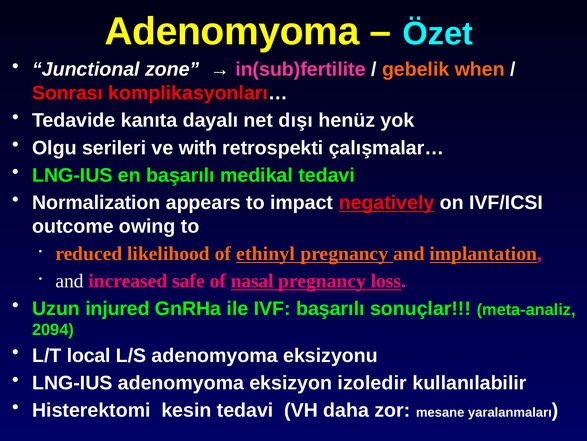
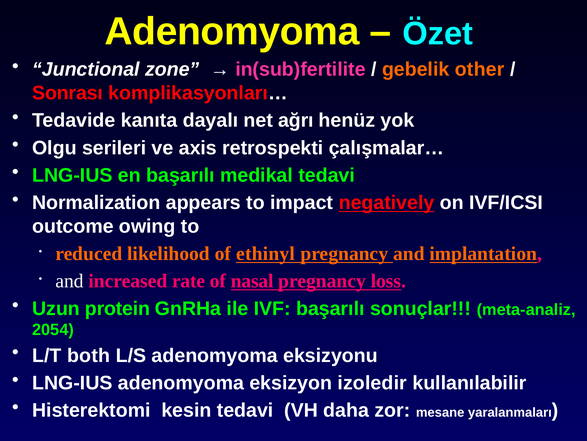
when: when -> other
dışı: dışı -> ağrı
with: with -> axis
safe: safe -> rate
injured: injured -> protein
2094: 2094 -> 2054
local: local -> both
